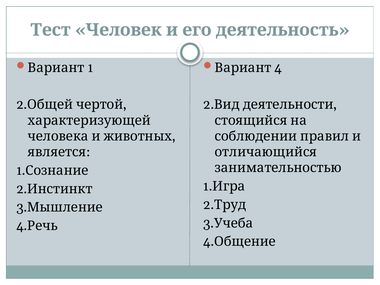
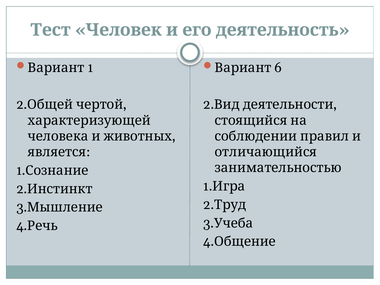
4 at (278, 68): 4 -> 6
